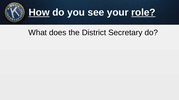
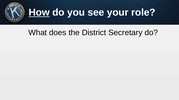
role underline: present -> none
